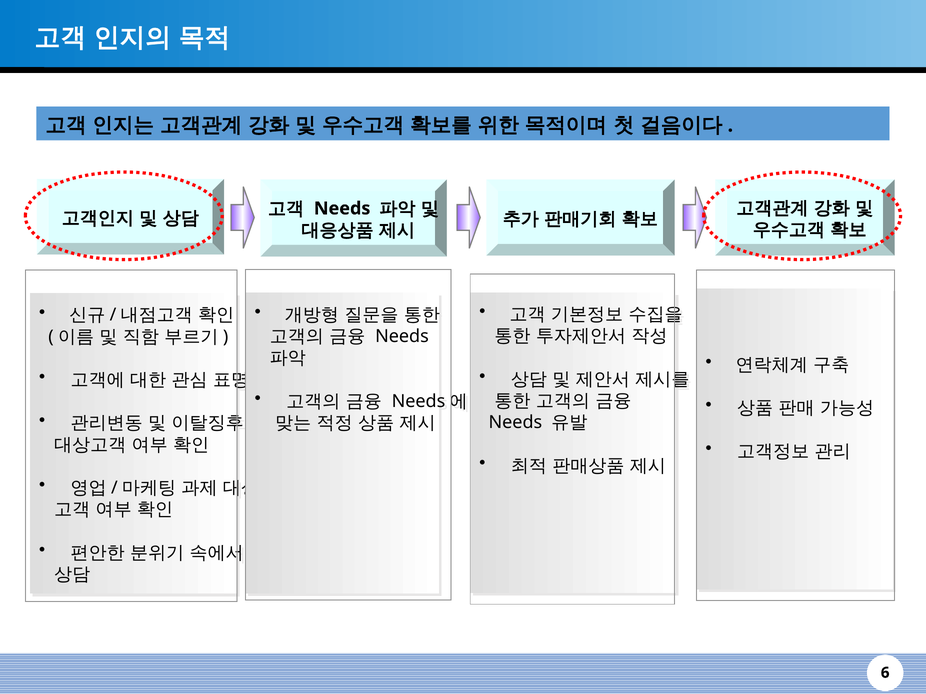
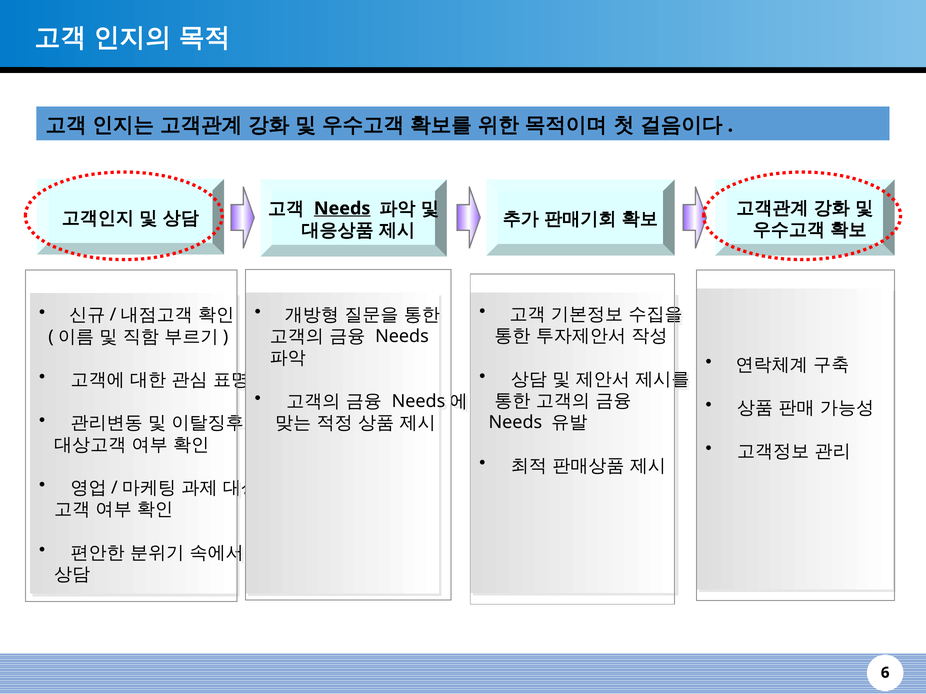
Needs at (342, 209) underline: none -> present
